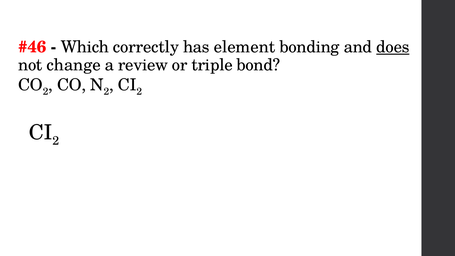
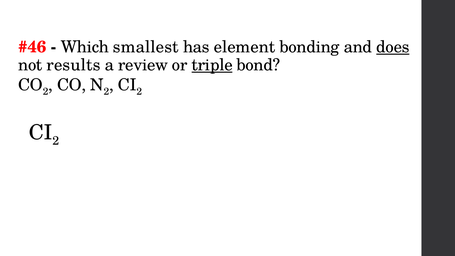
correctly: correctly -> smallest
change: change -> results
triple underline: none -> present
